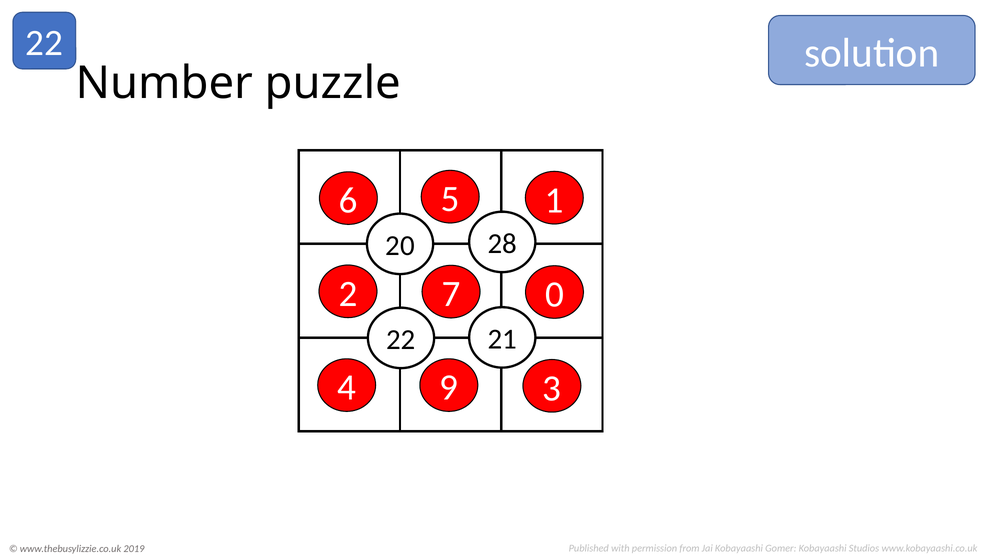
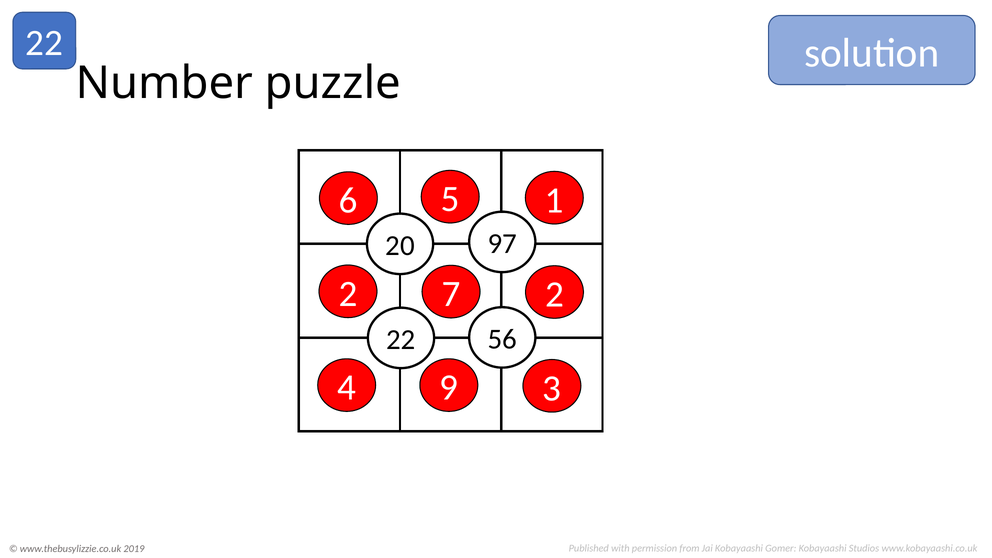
28: 28 -> 97
7 0: 0 -> 2
21: 21 -> 56
